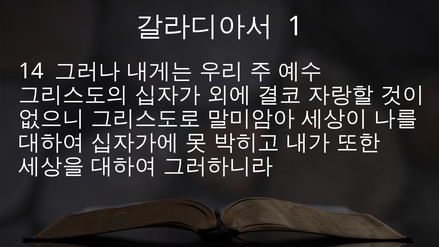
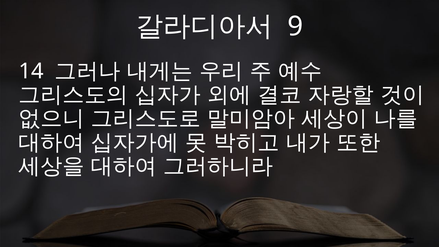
1: 1 -> 9
